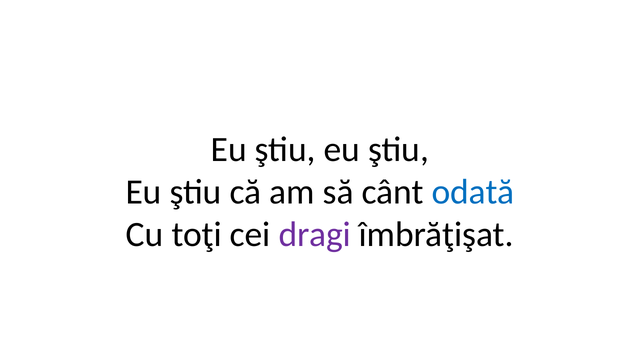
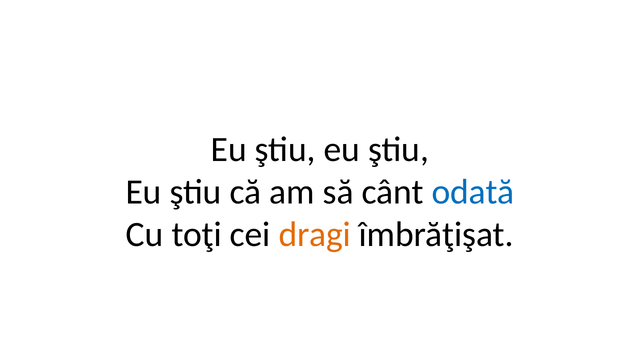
dragi colour: purple -> orange
